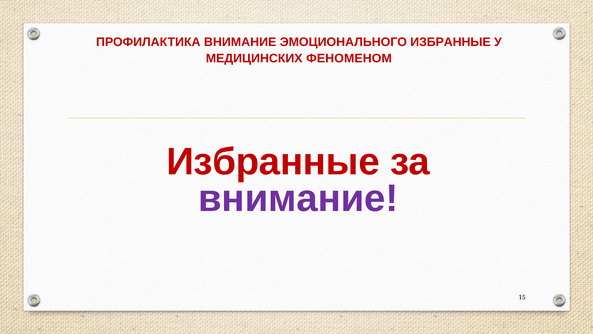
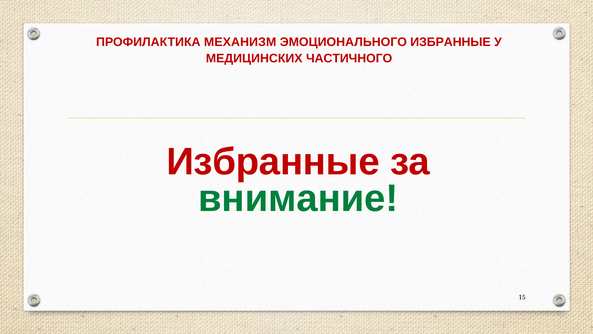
ПРОФИЛАКТИКА ВНИМАНИЕ: ВНИМАНИЕ -> МЕХАНИЗМ
ФЕНОМЕНОМ: ФЕНОМЕНОМ -> ЧАСТИЧНОГО
внимание at (298, 198) colour: purple -> green
